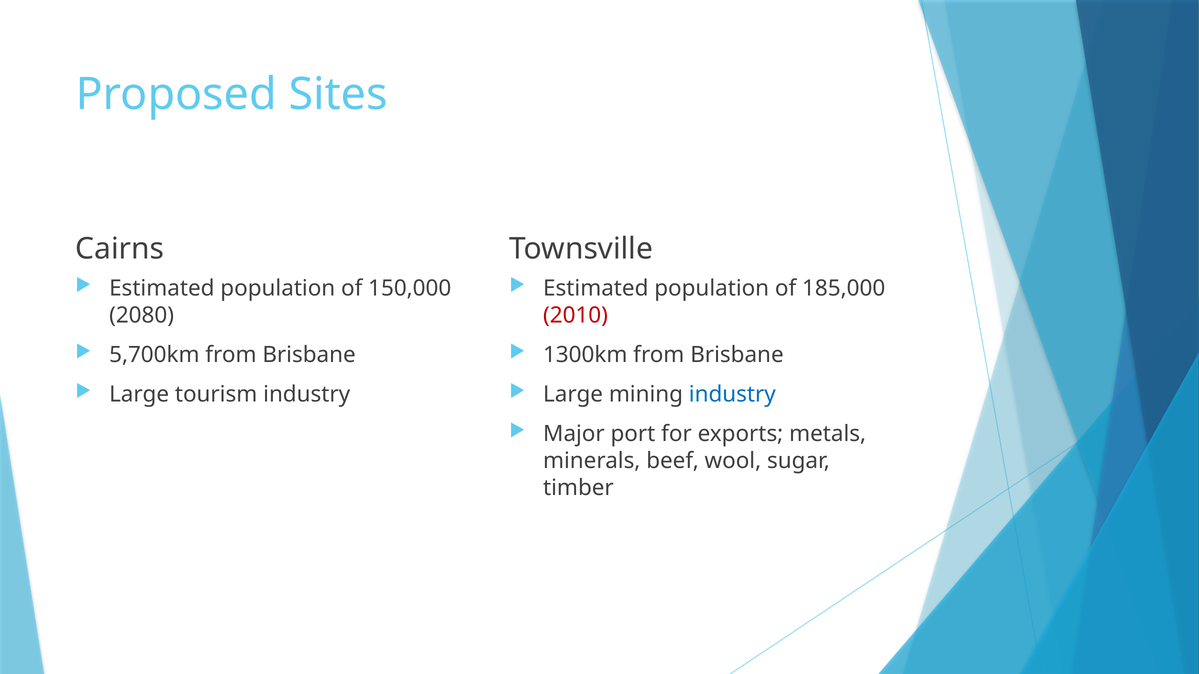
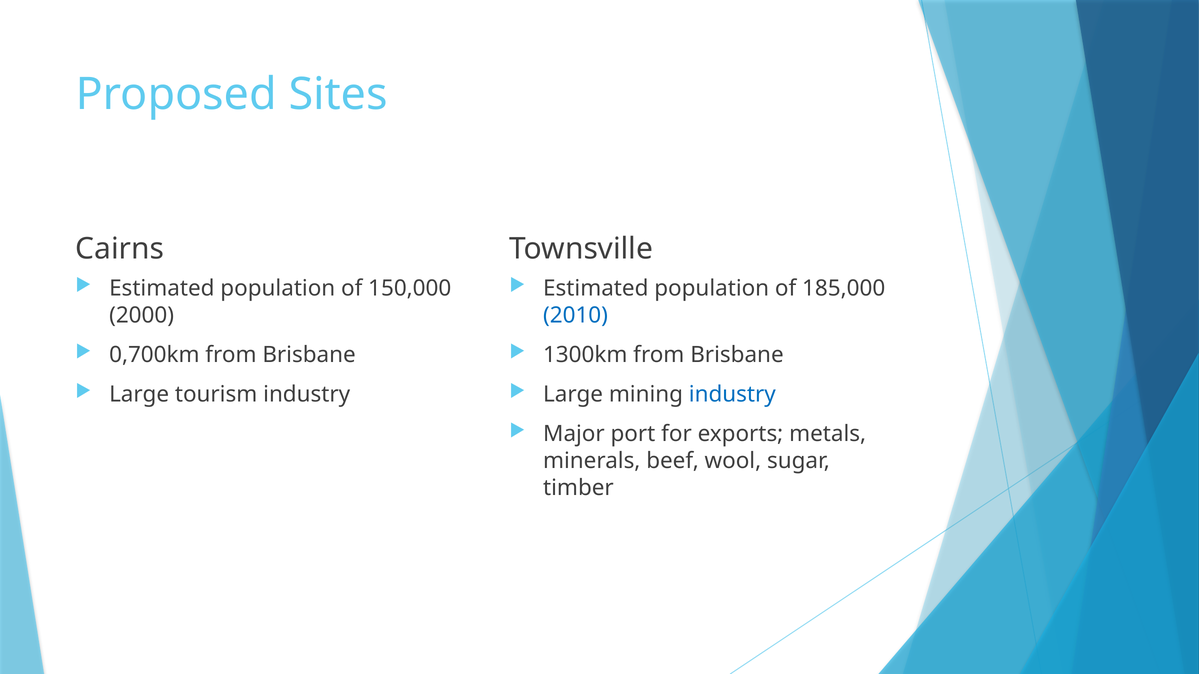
2080: 2080 -> 2000
2010 colour: red -> blue
5,700km: 5,700km -> 0,700km
